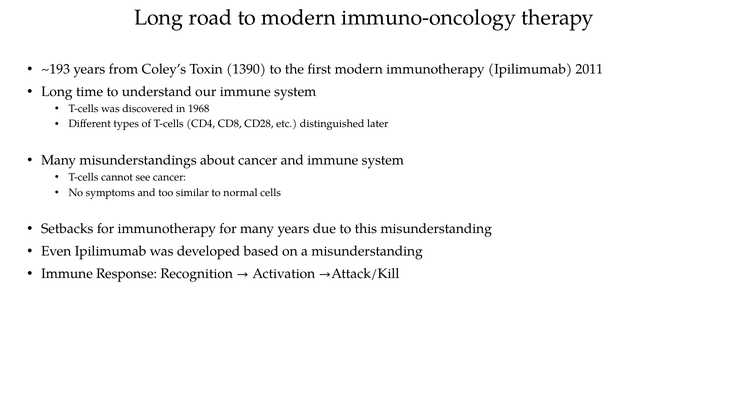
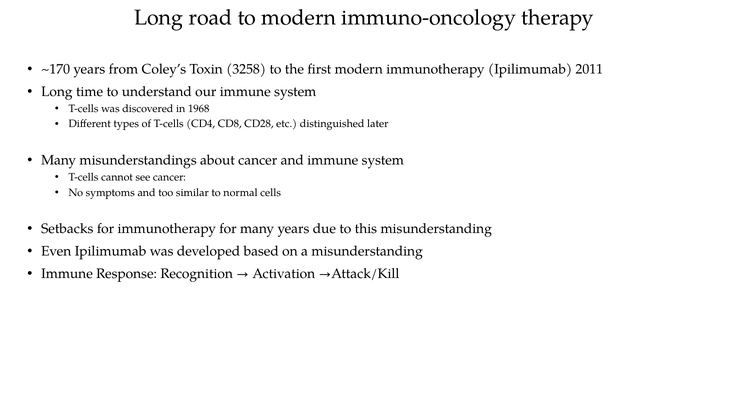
~193: ~193 -> ~170
1390: 1390 -> 3258
